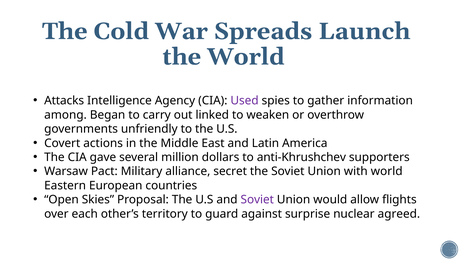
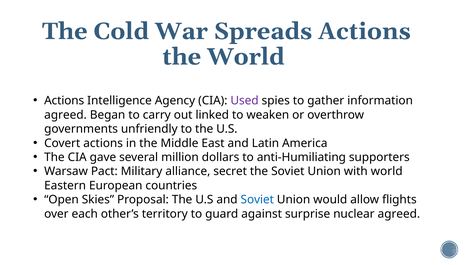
Spreads Launch: Launch -> Actions
Attacks at (64, 101): Attacks -> Actions
among at (65, 115): among -> agreed
anti-Khrushchev: anti-Khrushchev -> anti-Humiliating
Soviet at (257, 200) colour: purple -> blue
